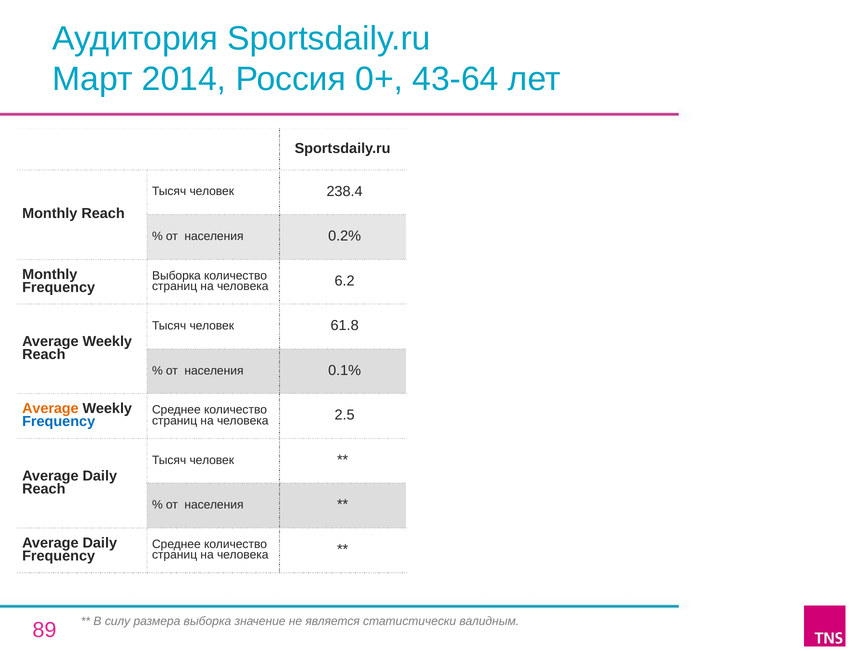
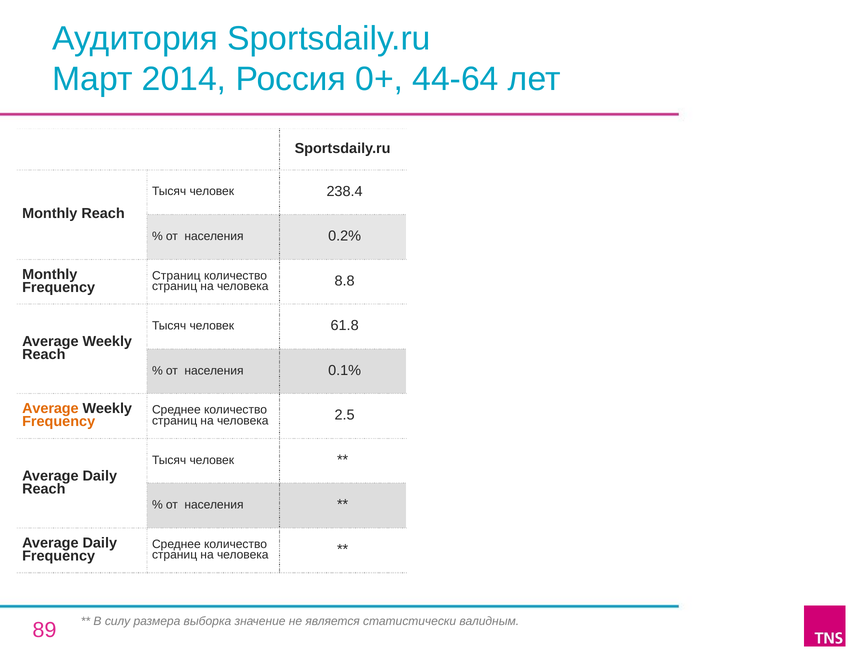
43-64: 43-64 -> 44-64
Выборка at (176, 276): Выборка -> Страниц
6.2: 6.2 -> 8.8
Frequency at (59, 422) colour: blue -> orange
